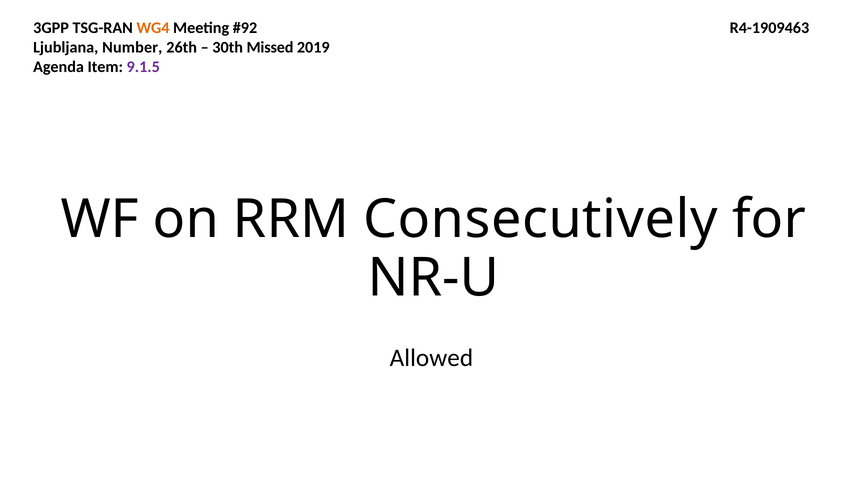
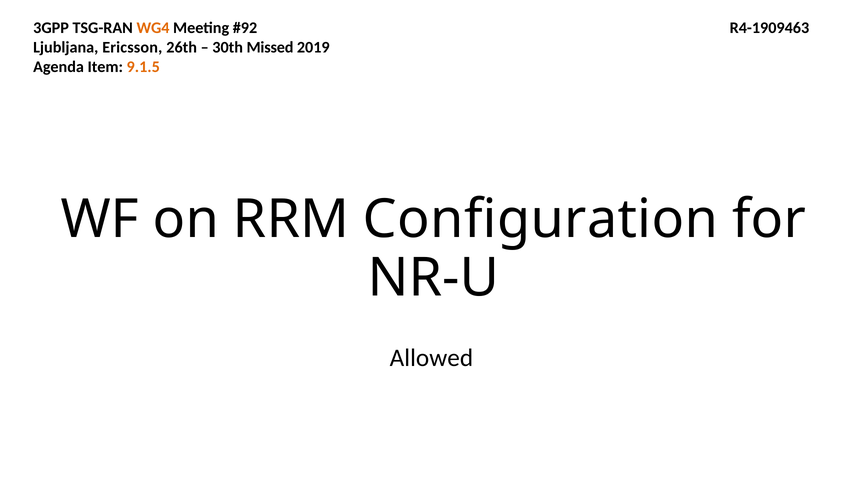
Number: Number -> Ericsson
9.1.5 colour: purple -> orange
Consecutively: Consecutively -> Configuration
